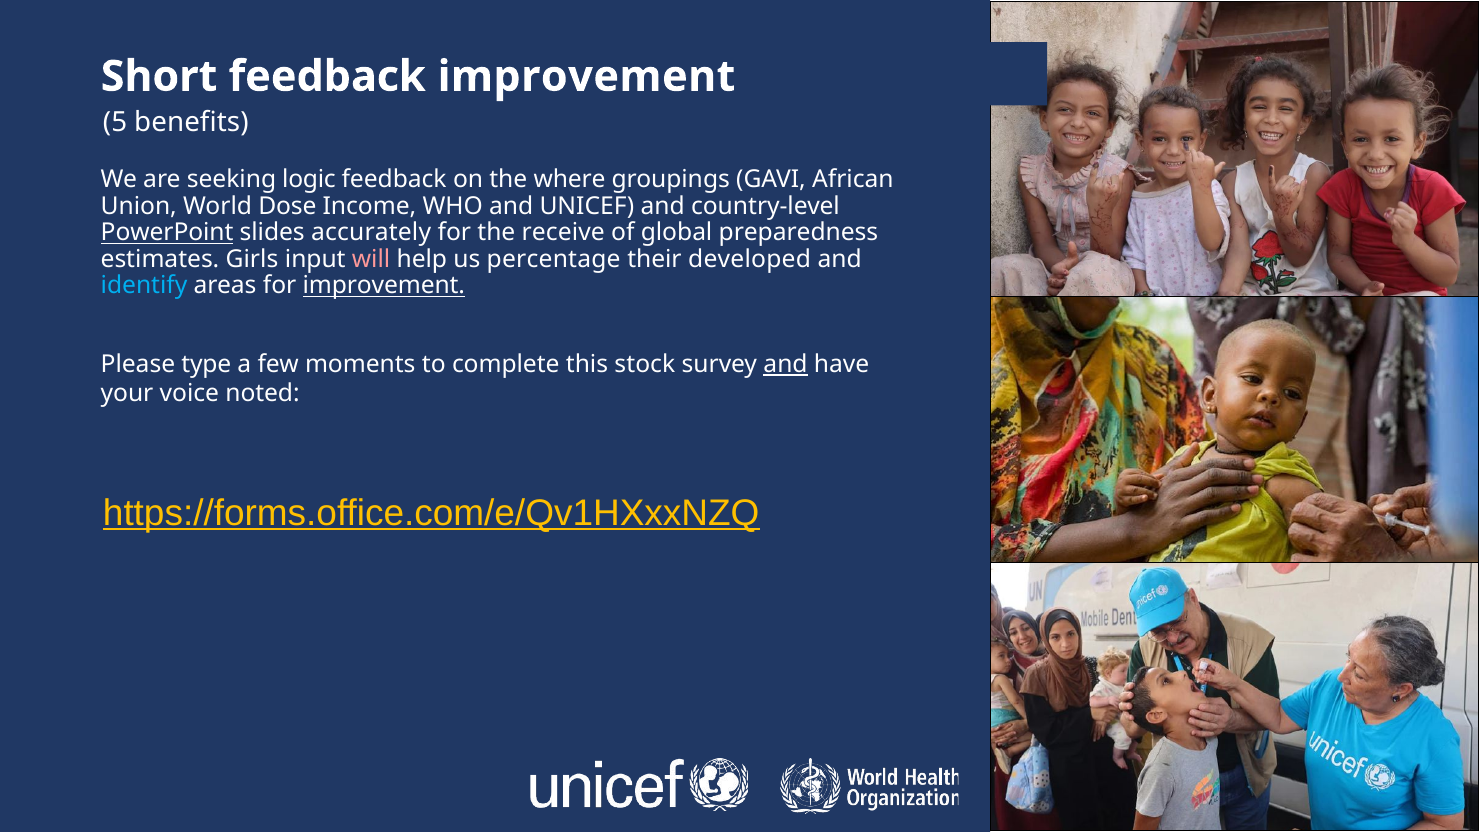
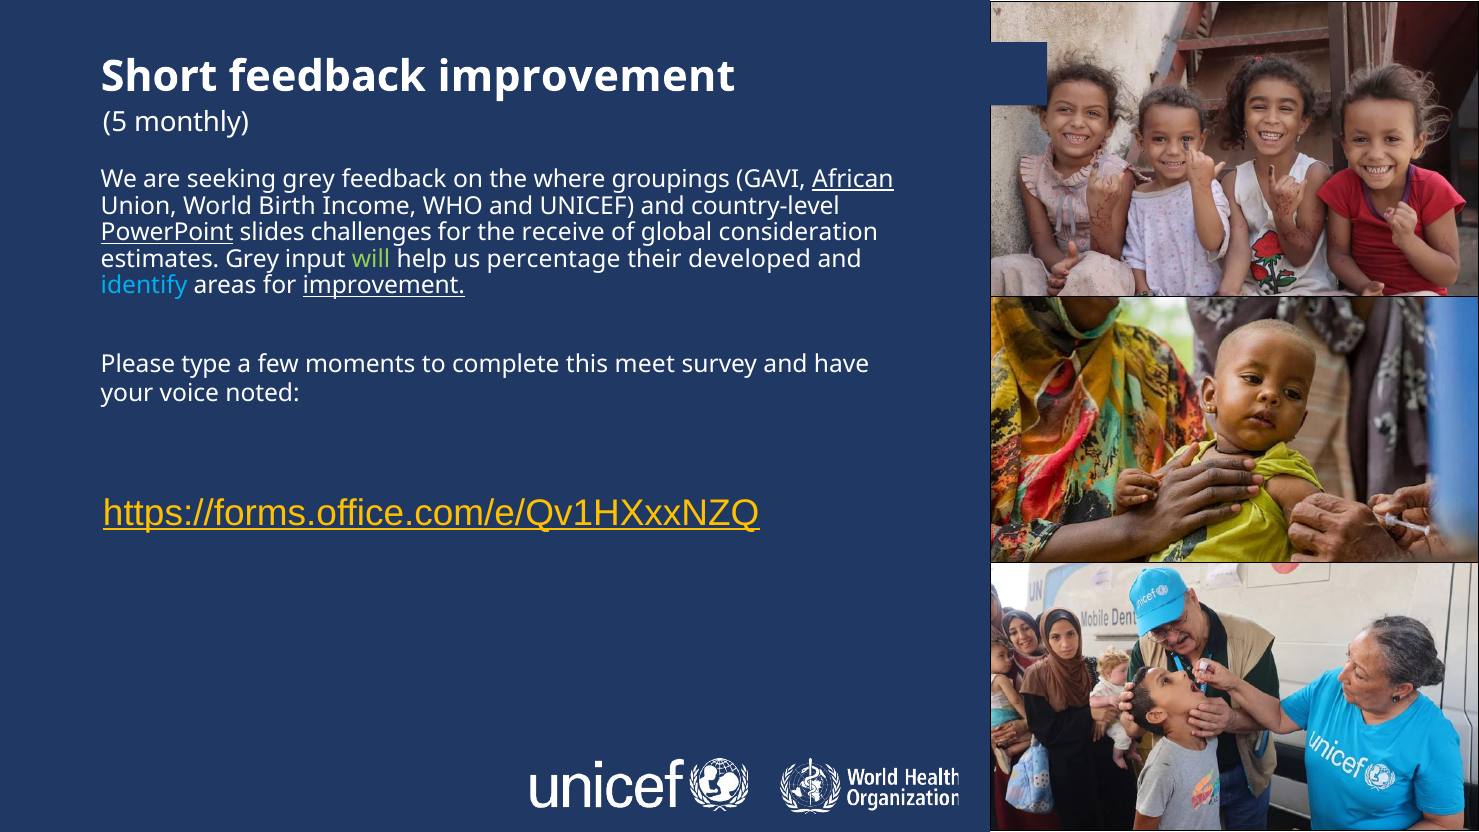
benefits: benefits -> monthly
seeking logic: logic -> grey
African underline: none -> present
Dose: Dose -> Birth
accurately: accurately -> challenges
preparedness: preparedness -> consideration
estimates Girls: Girls -> Grey
will colour: pink -> light green
stock: stock -> meet
and at (786, 364) underline: present -> none
